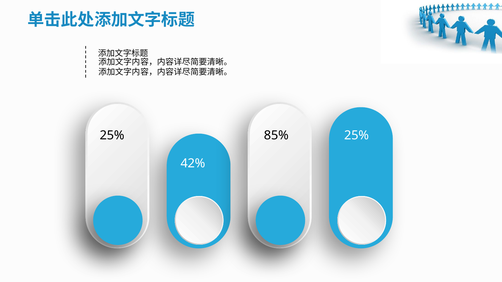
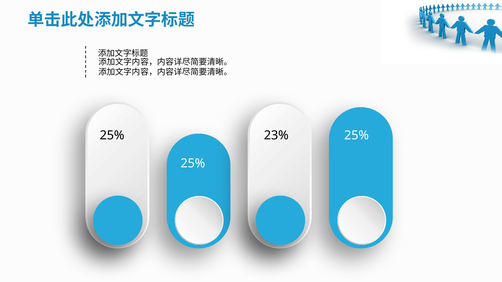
85%: 85% -> 23%
42% at (193, 164): 42% -> 25%
